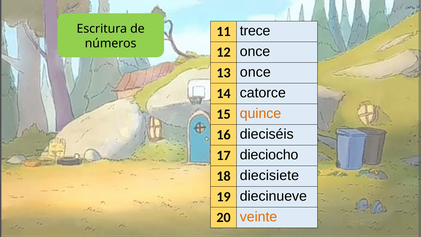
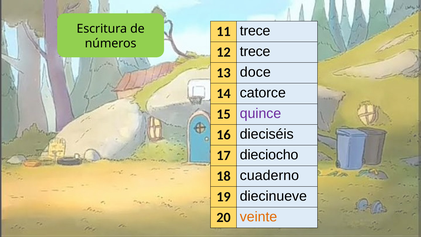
12 once: once -> trece
13 once: once -> doce
quince colour: orange -> purple
diecisiete: diecisiete -> cuaderno
